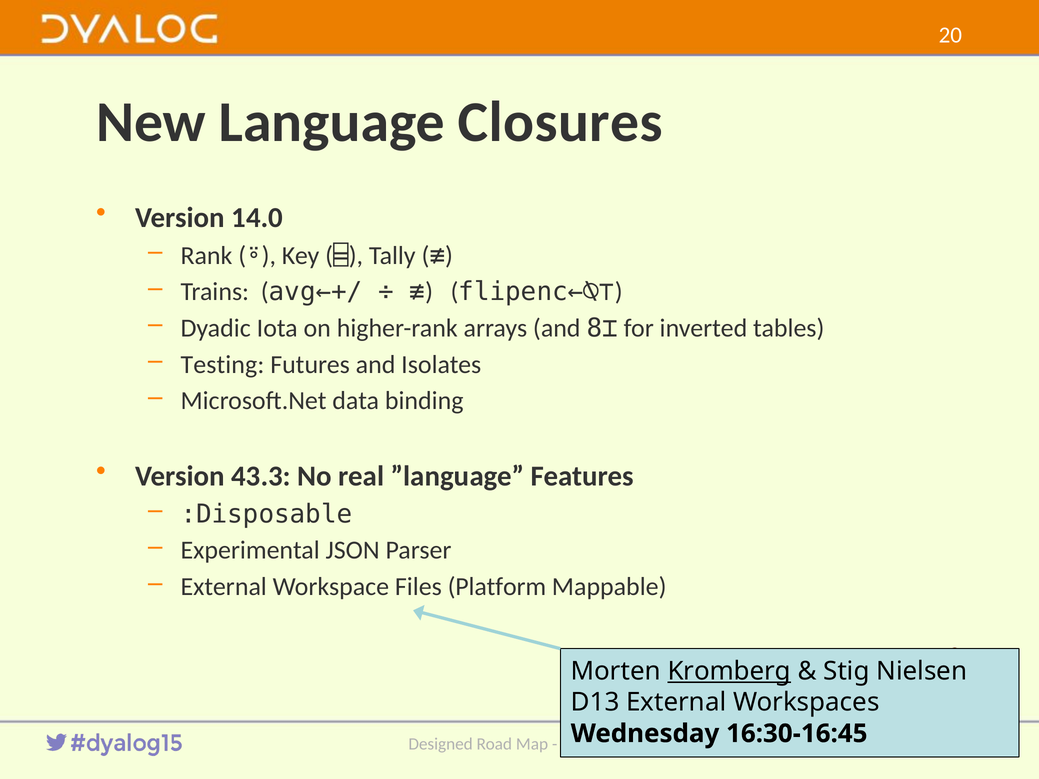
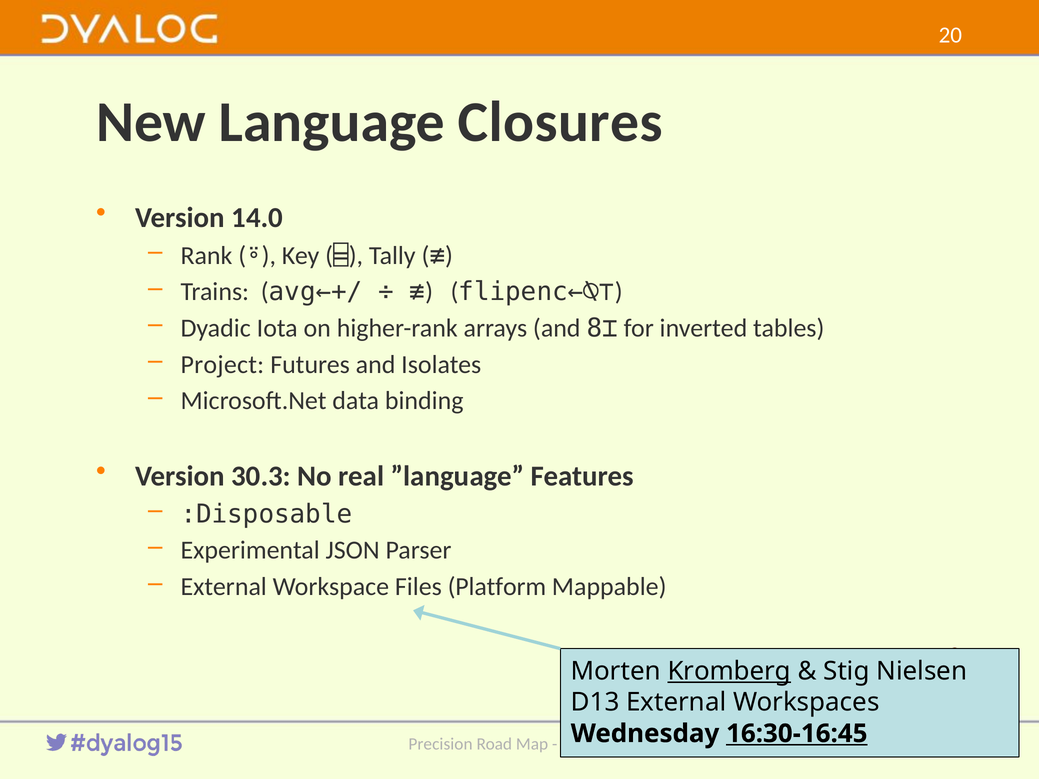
Testing: Testing -> Project
43.3: 43.3 -> 30.3
16:30-16:45 underline: none -> present
Designed: Designed -> Precision
